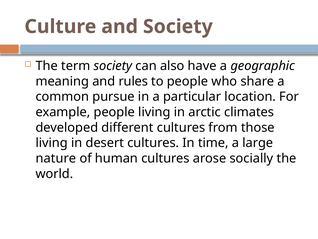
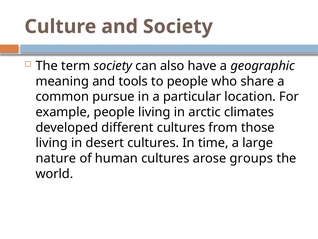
rules: rules -> tools
socially: socially -> groups
